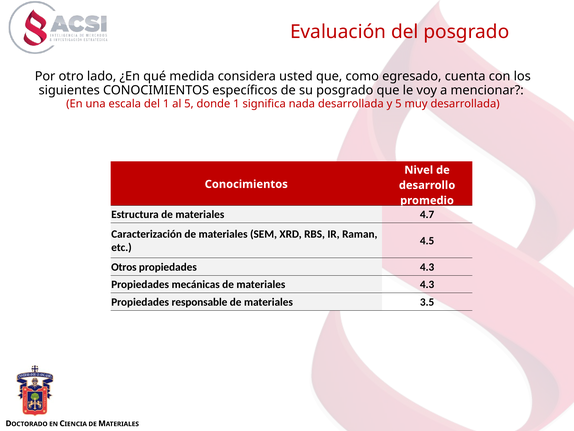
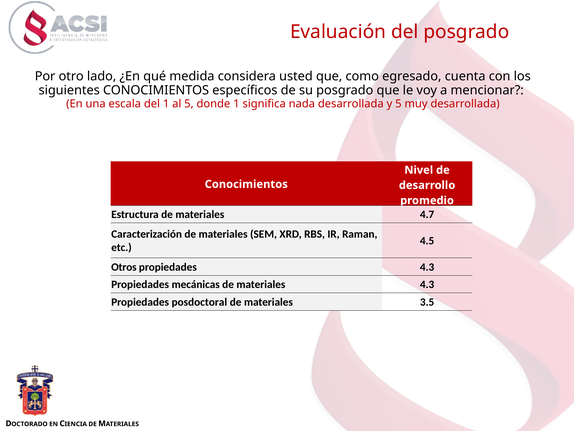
responsable: responsable -> posdoctoral
